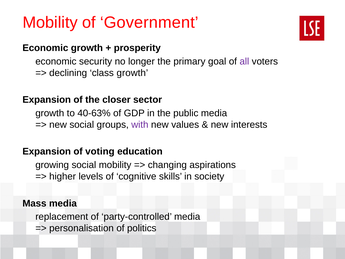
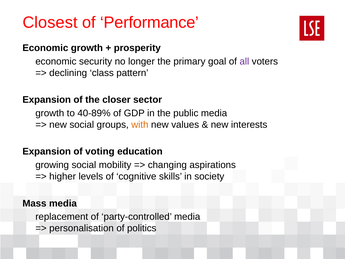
Mobility at (50, 22): Mobility -> Closest
Government: Government -> Performance
class growth: growth -> pattern
40-63%: 40-63% -> 40-89%
with colour: purple -> orange
